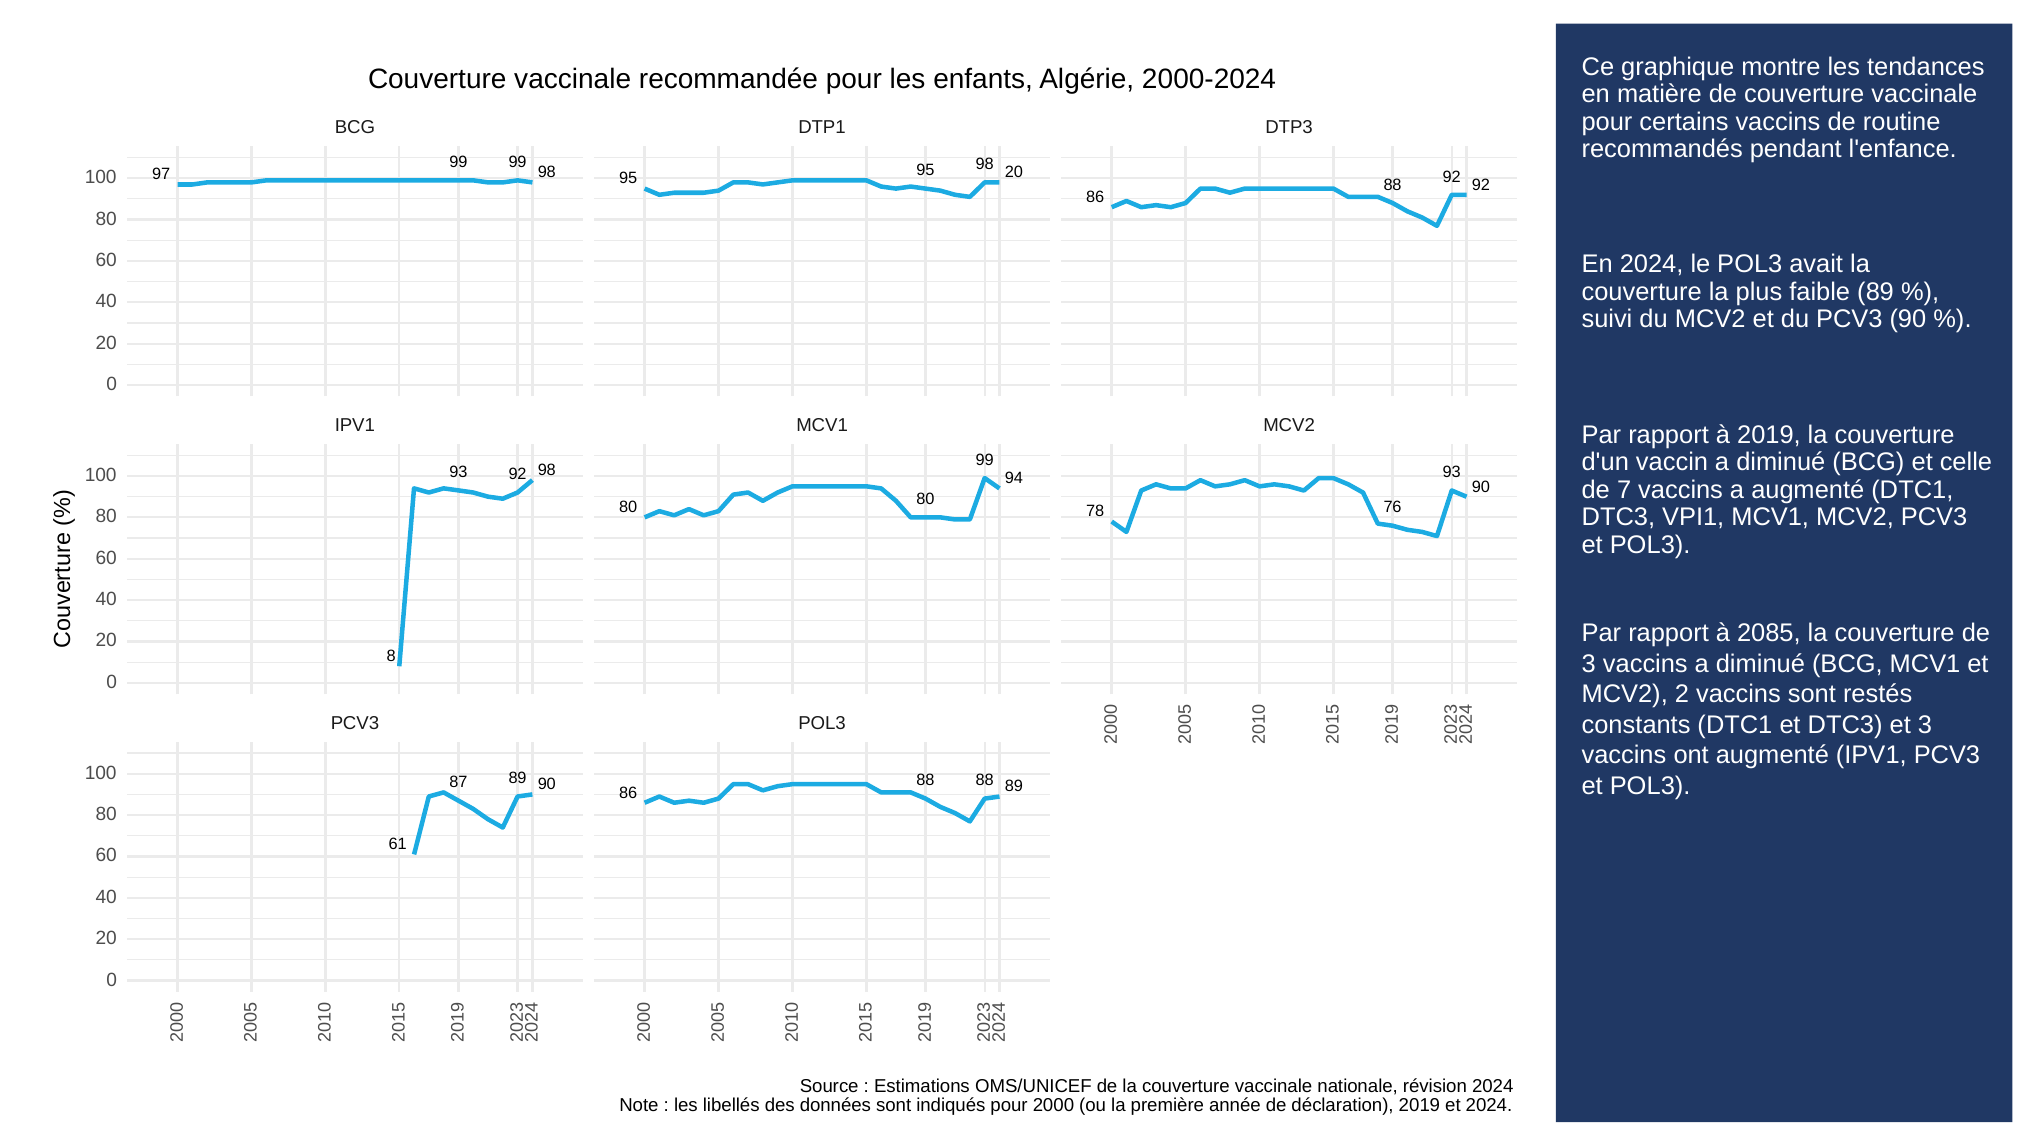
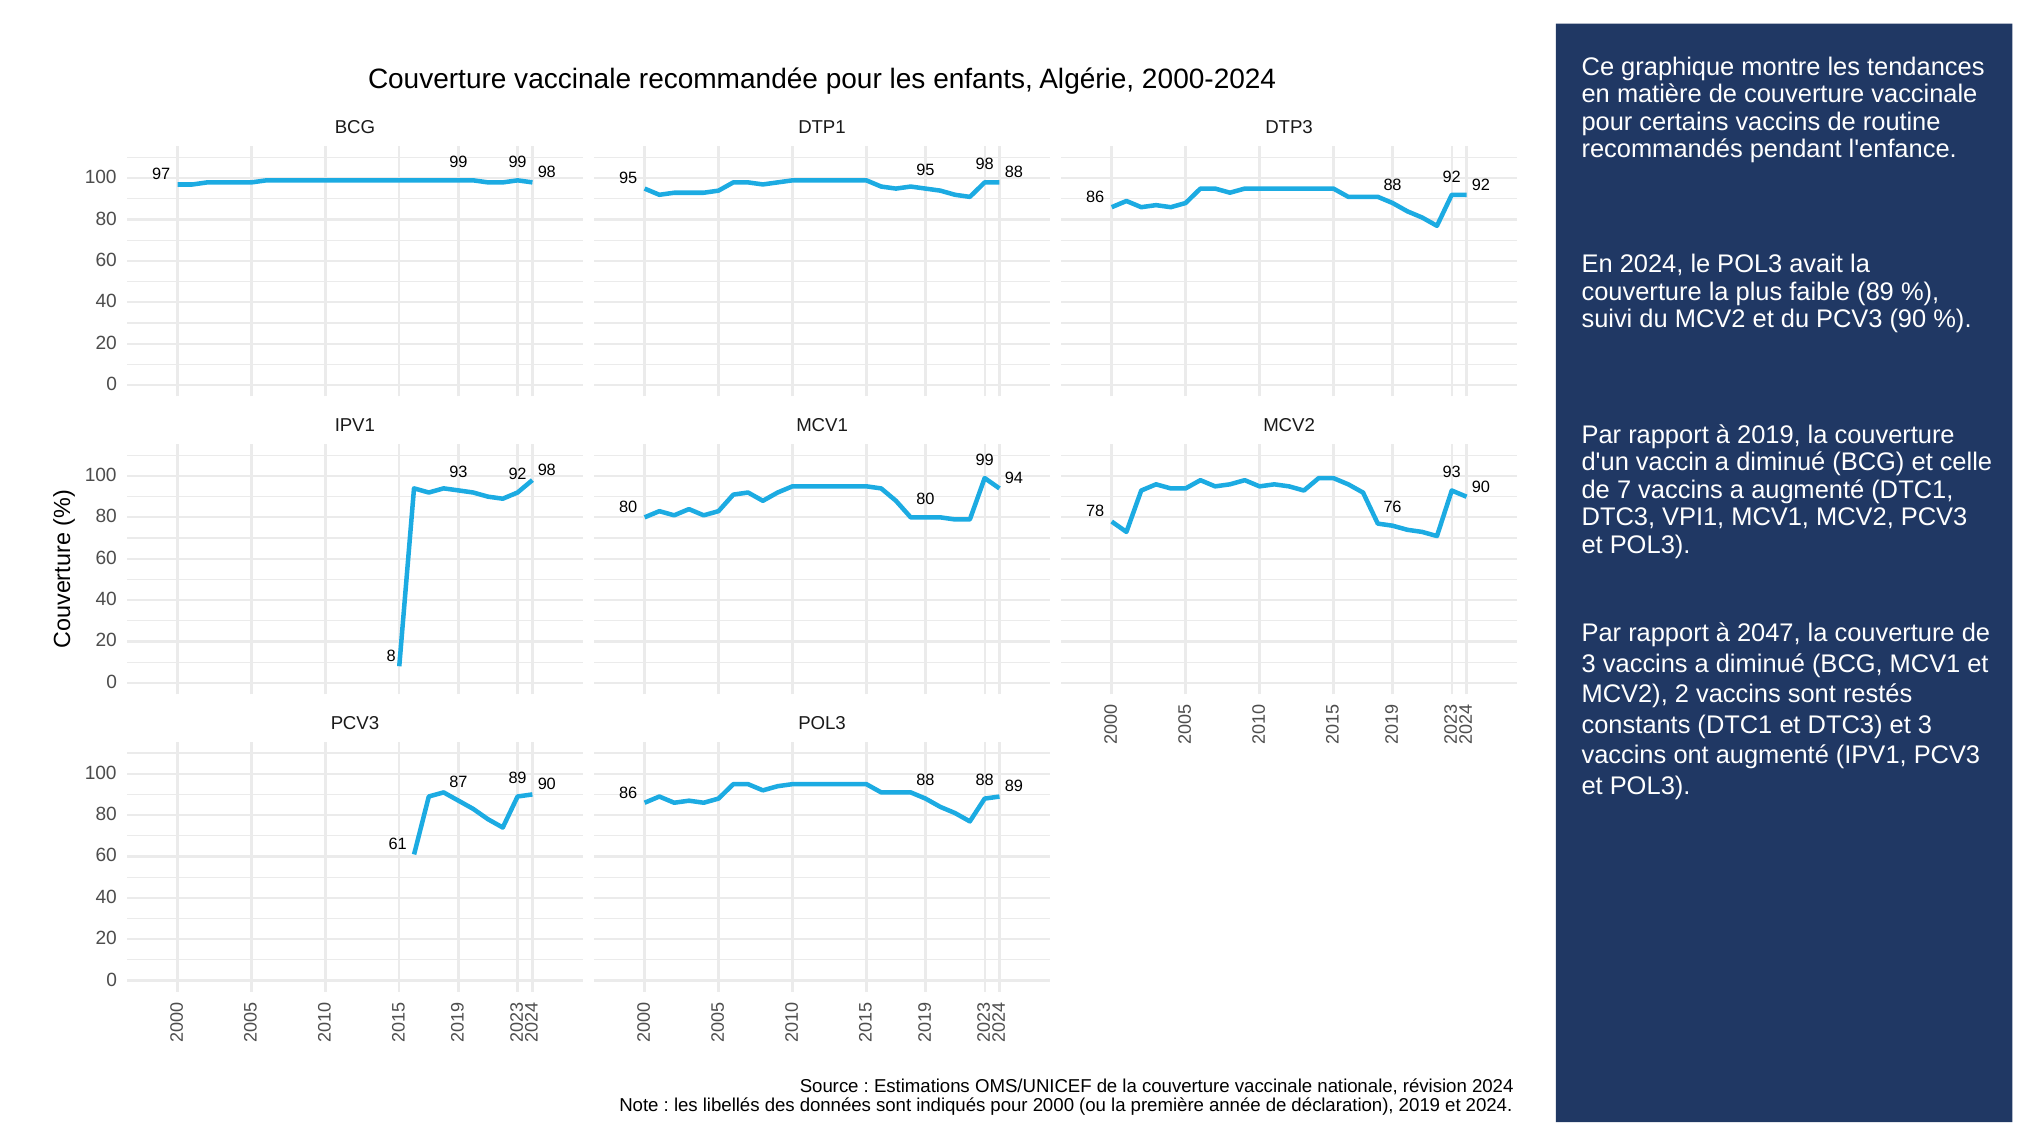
95 20: 20 -> 88
2085: 2085 -> 2047
